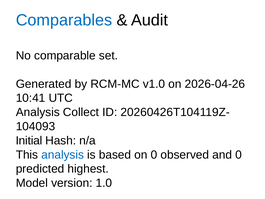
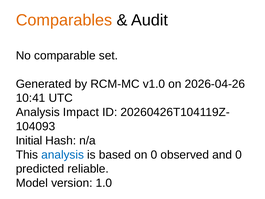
Comparables colour: blue -> orange
Collect: Collect -> Impact
highest: highest -> reliable
